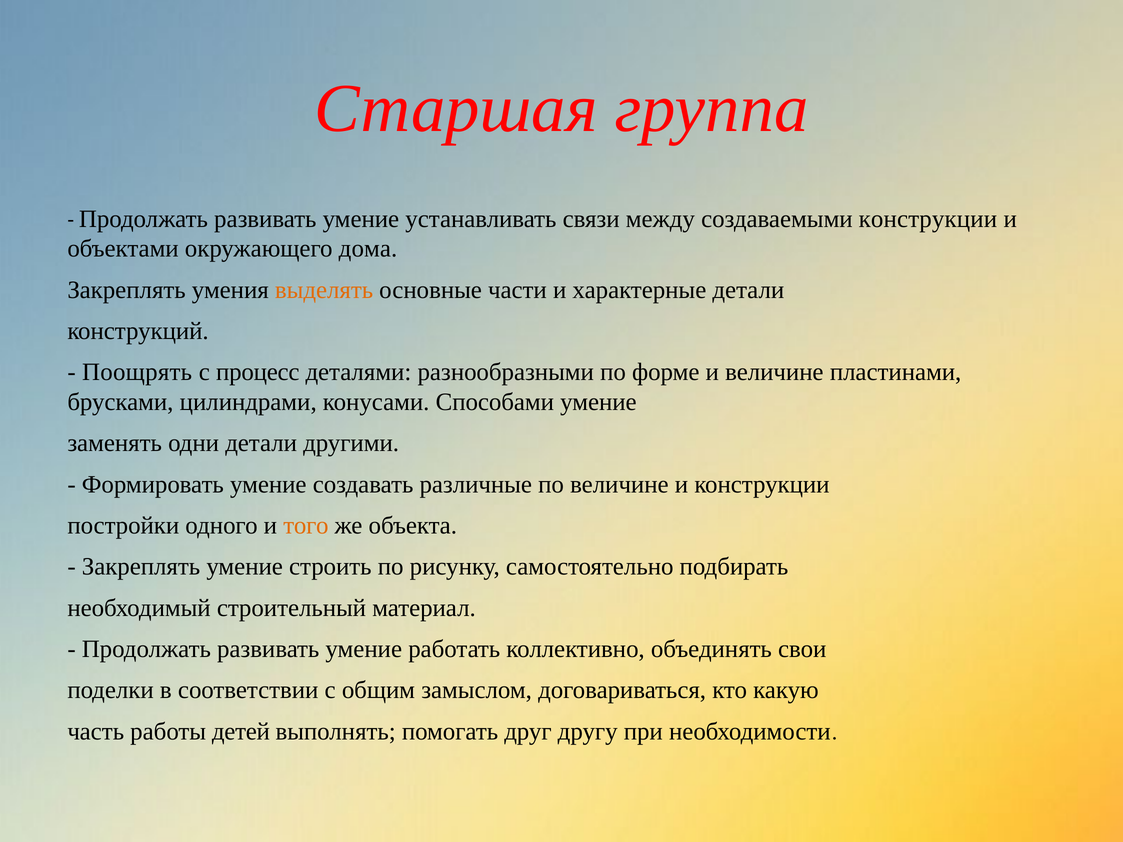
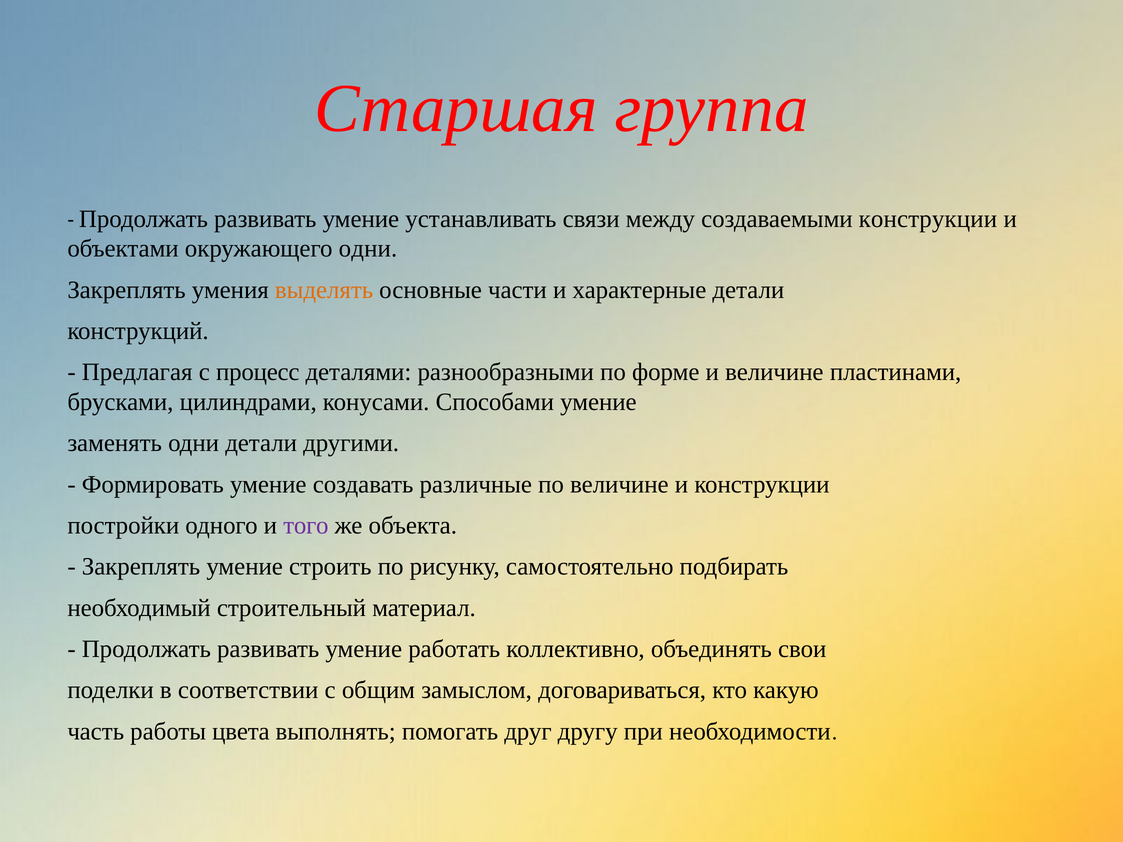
окружающего дома: дома -> одни
Поощрять: Поощрять -> Предлагая
того colour: orange -> purple
детей: детей -> цвета
